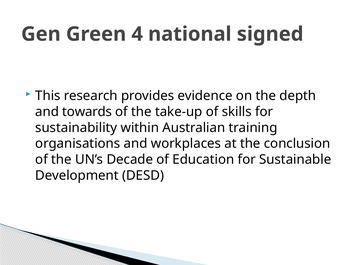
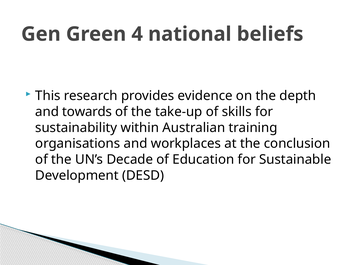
signed: signed -> beliefs
